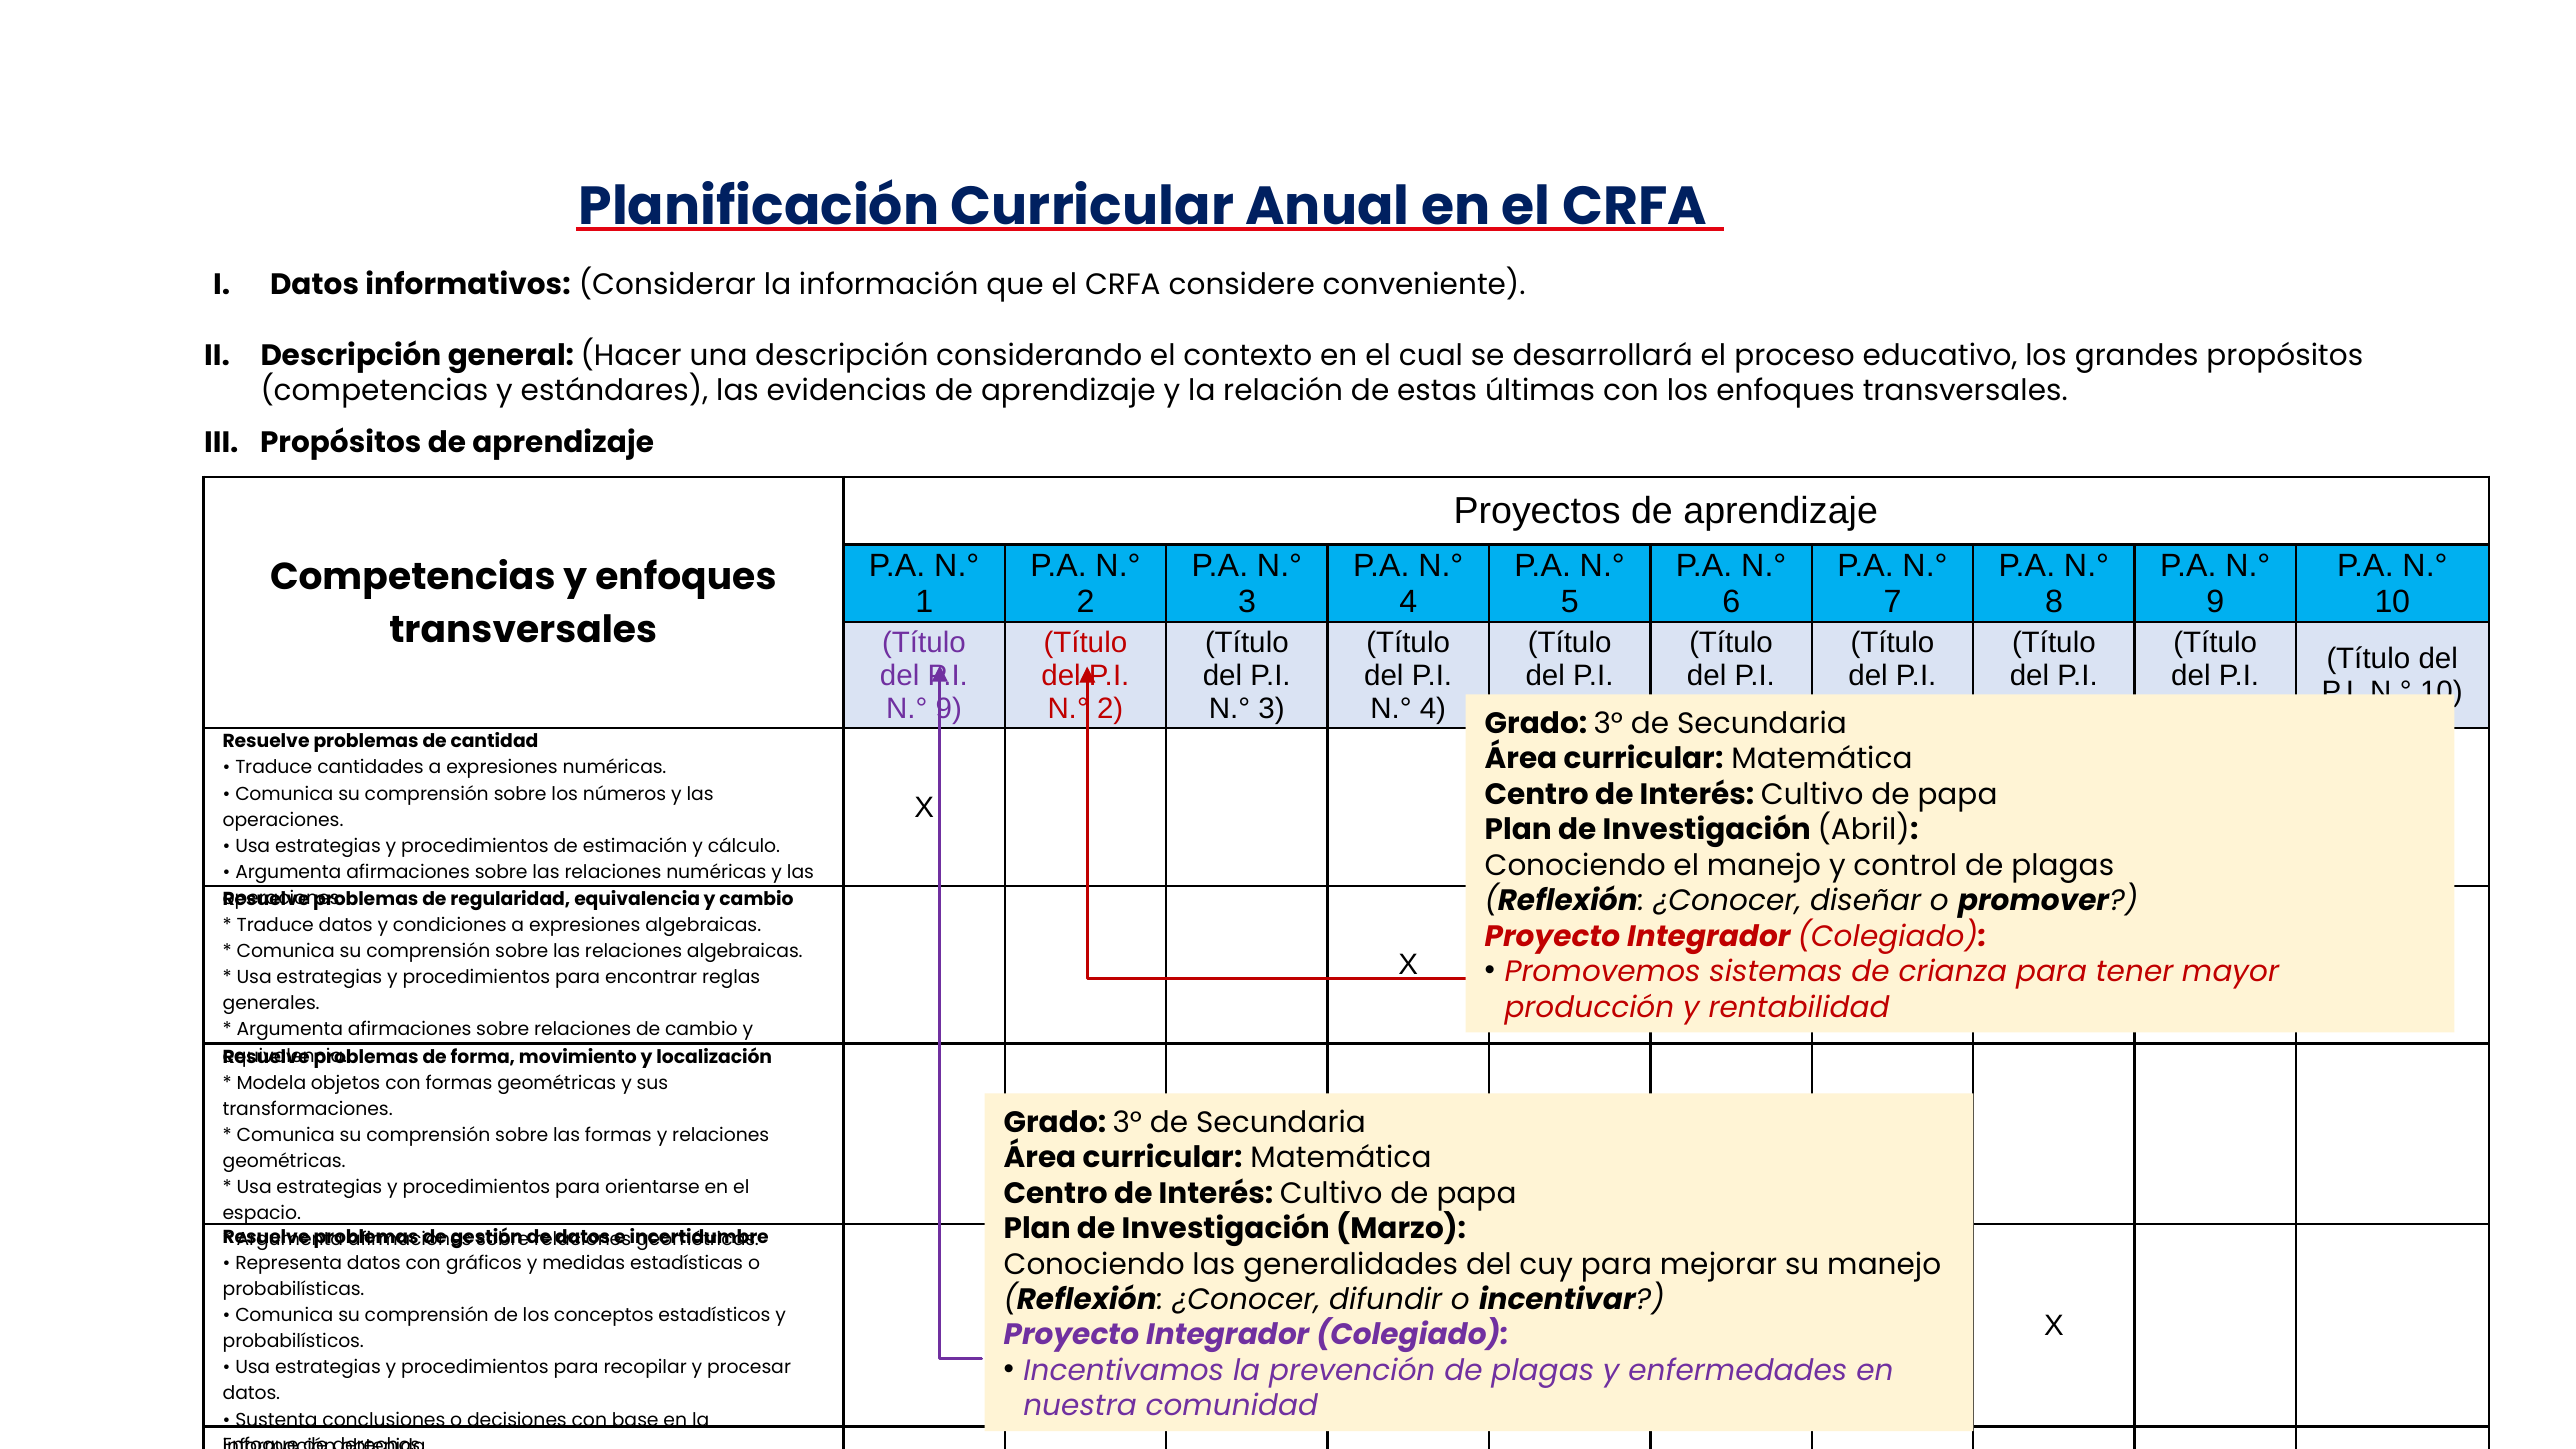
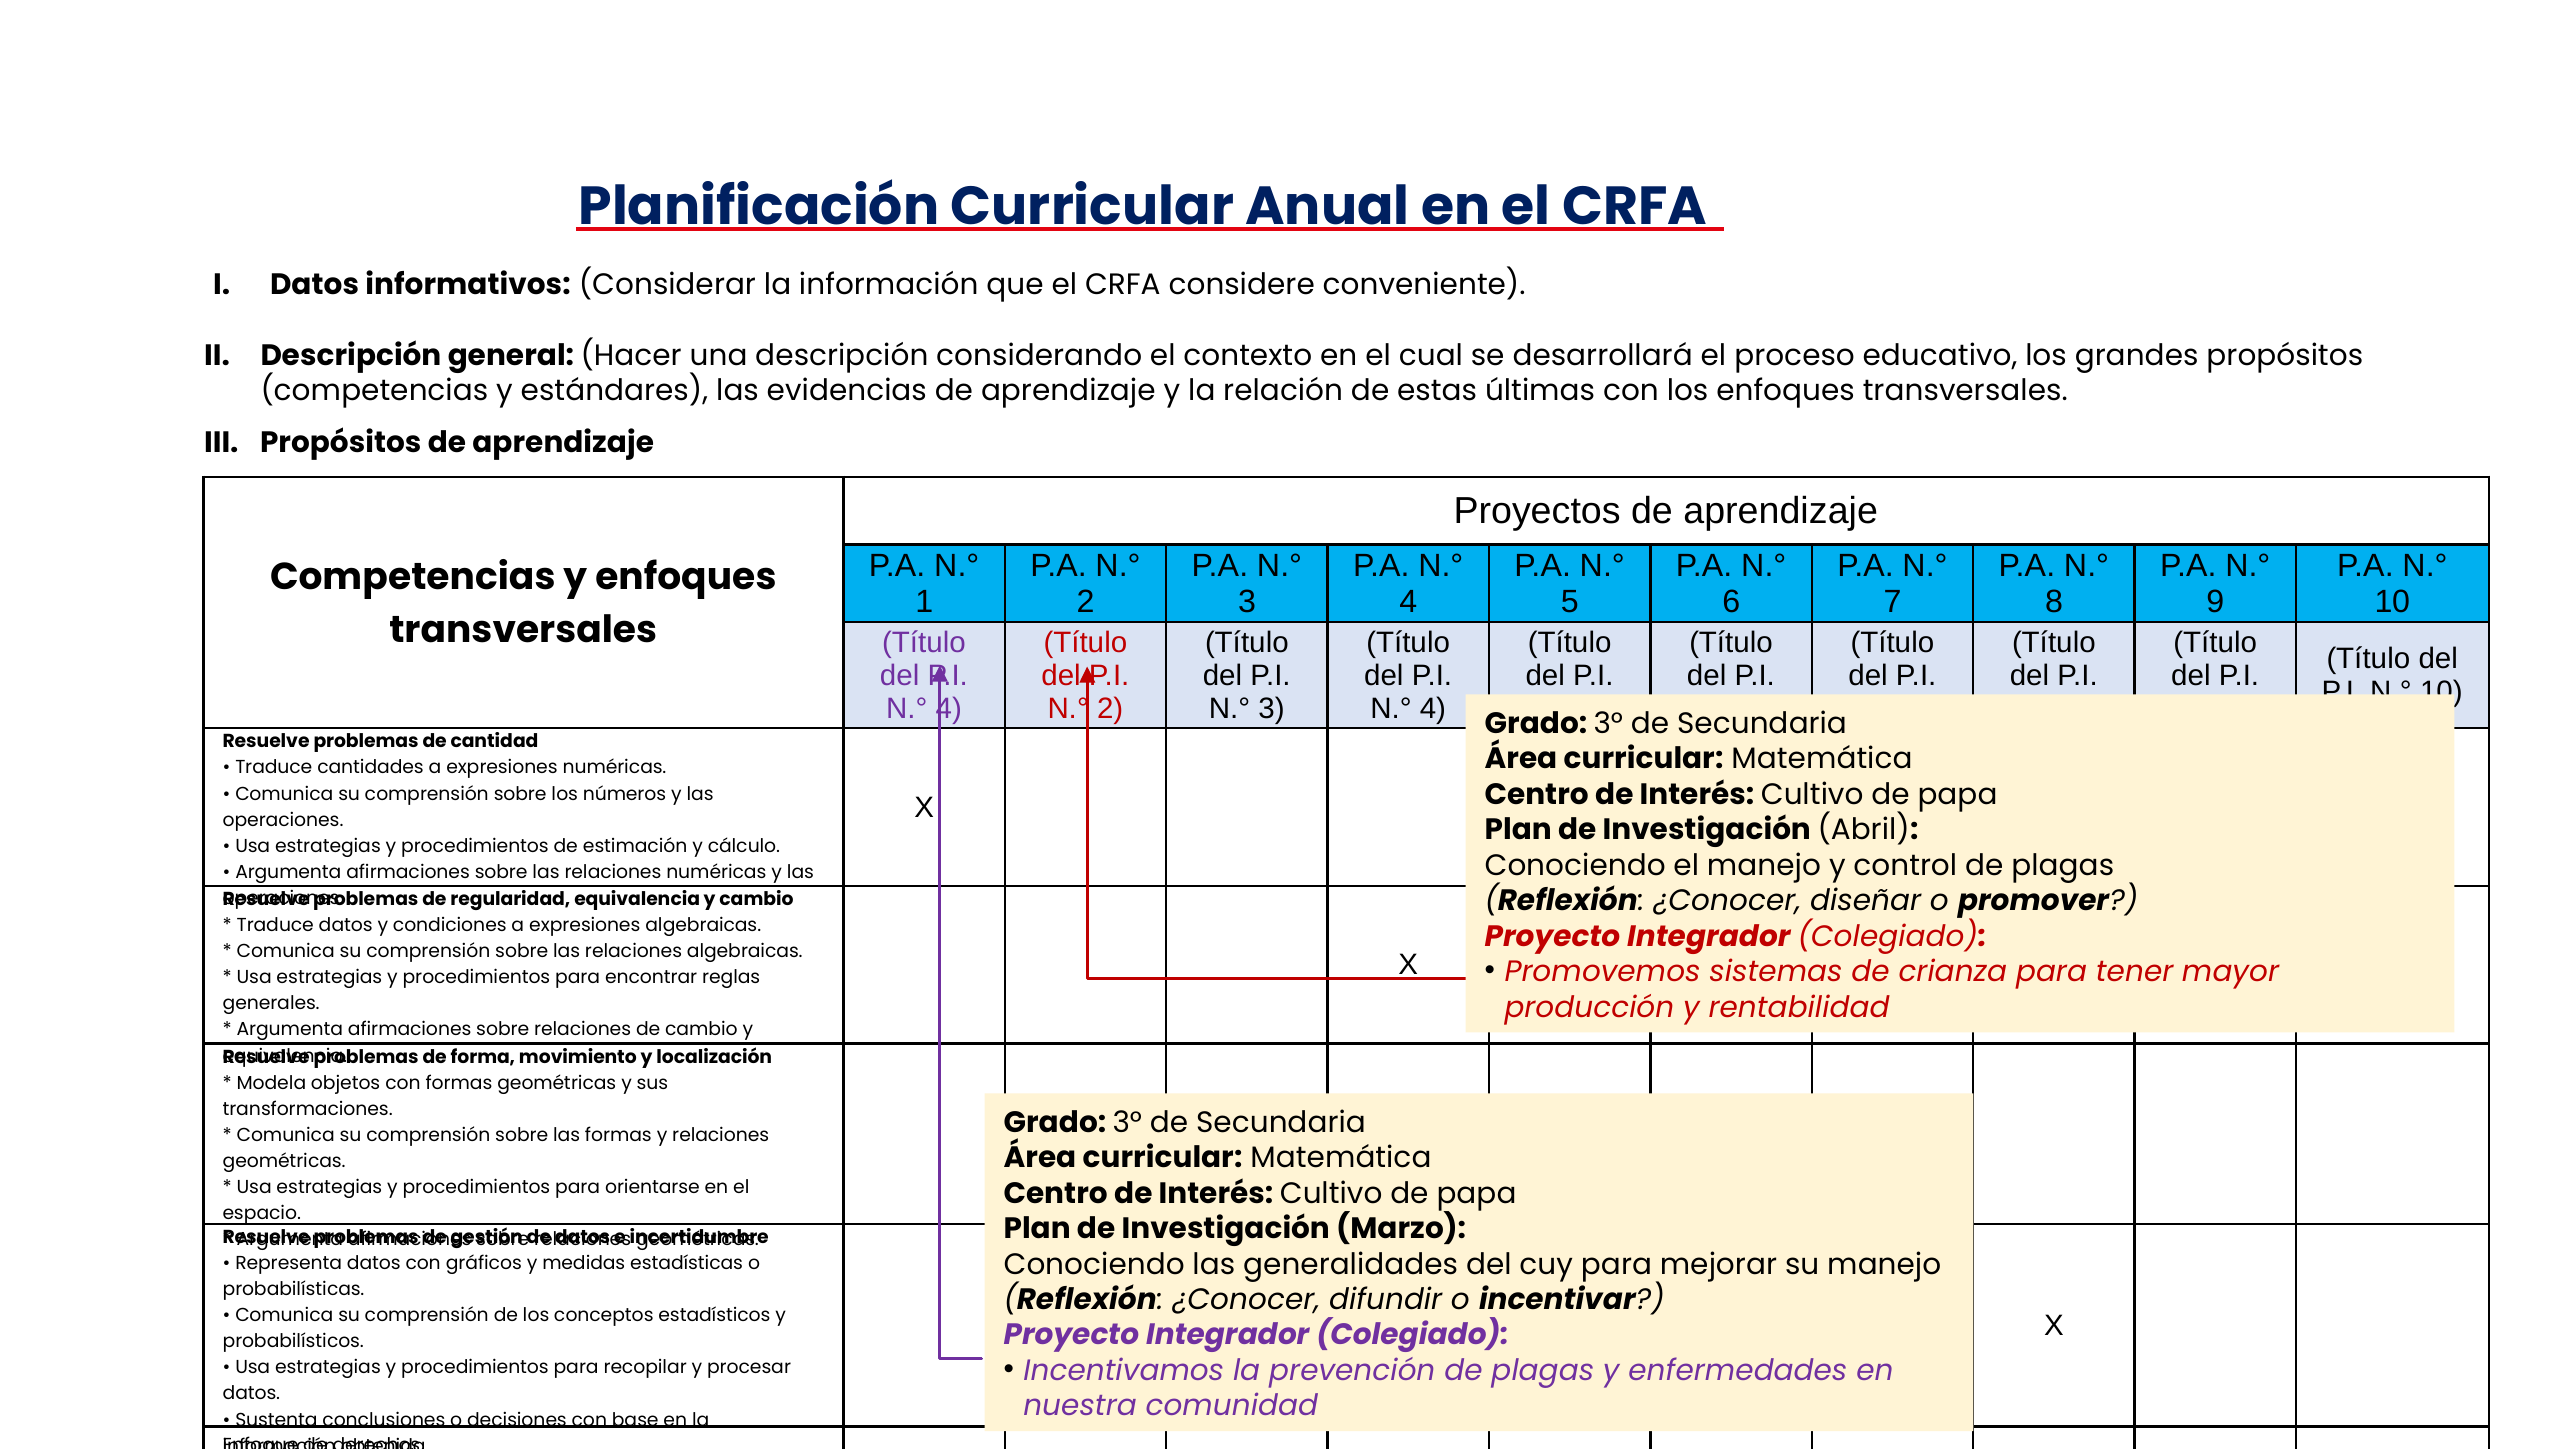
9 at (949, 708): 9 -> 4
